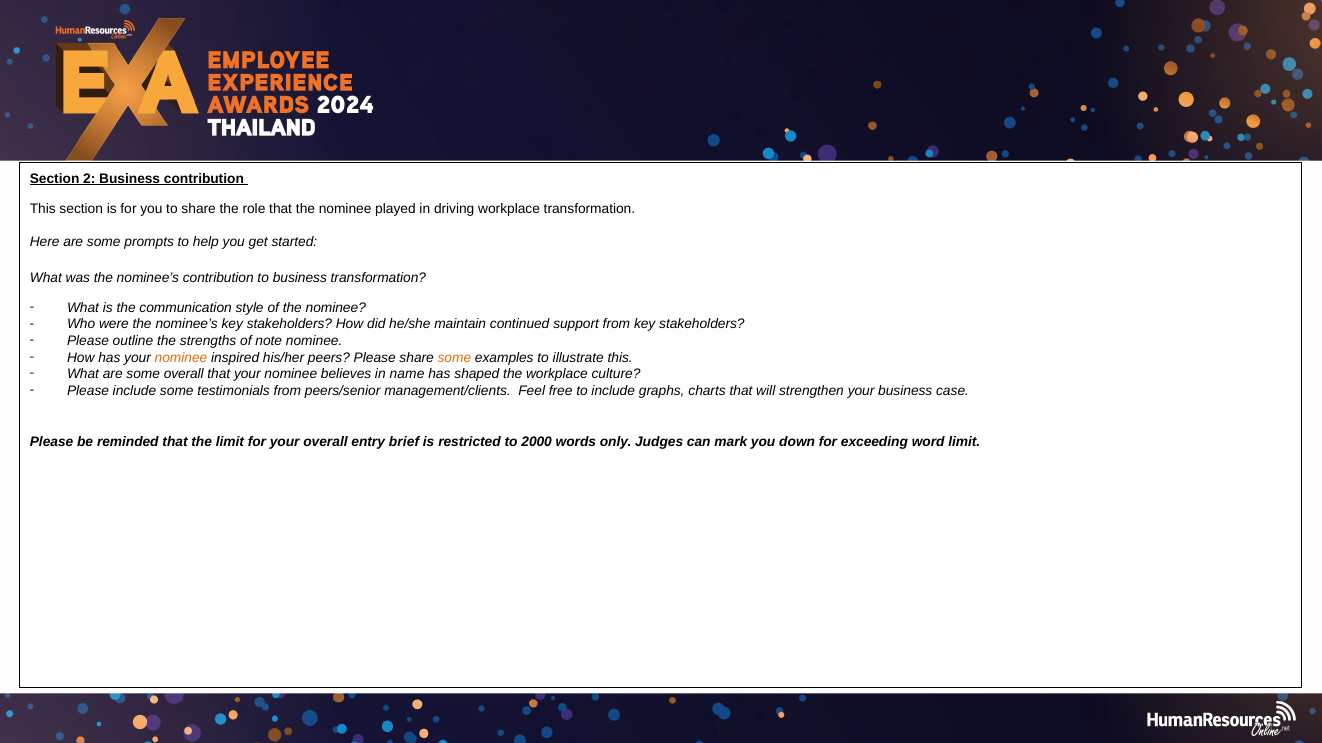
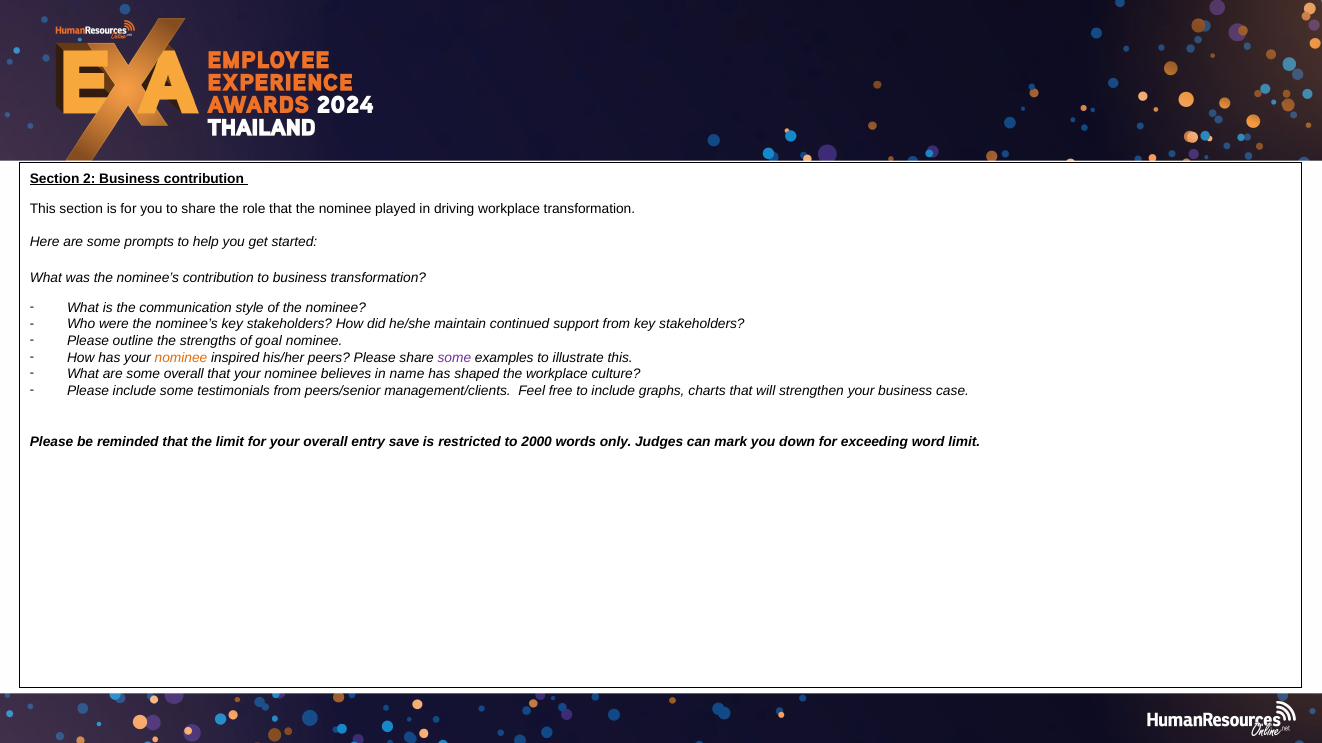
note: note -> goal
some at (454, 358) colour: orange -> purple
brief: brief -> save
